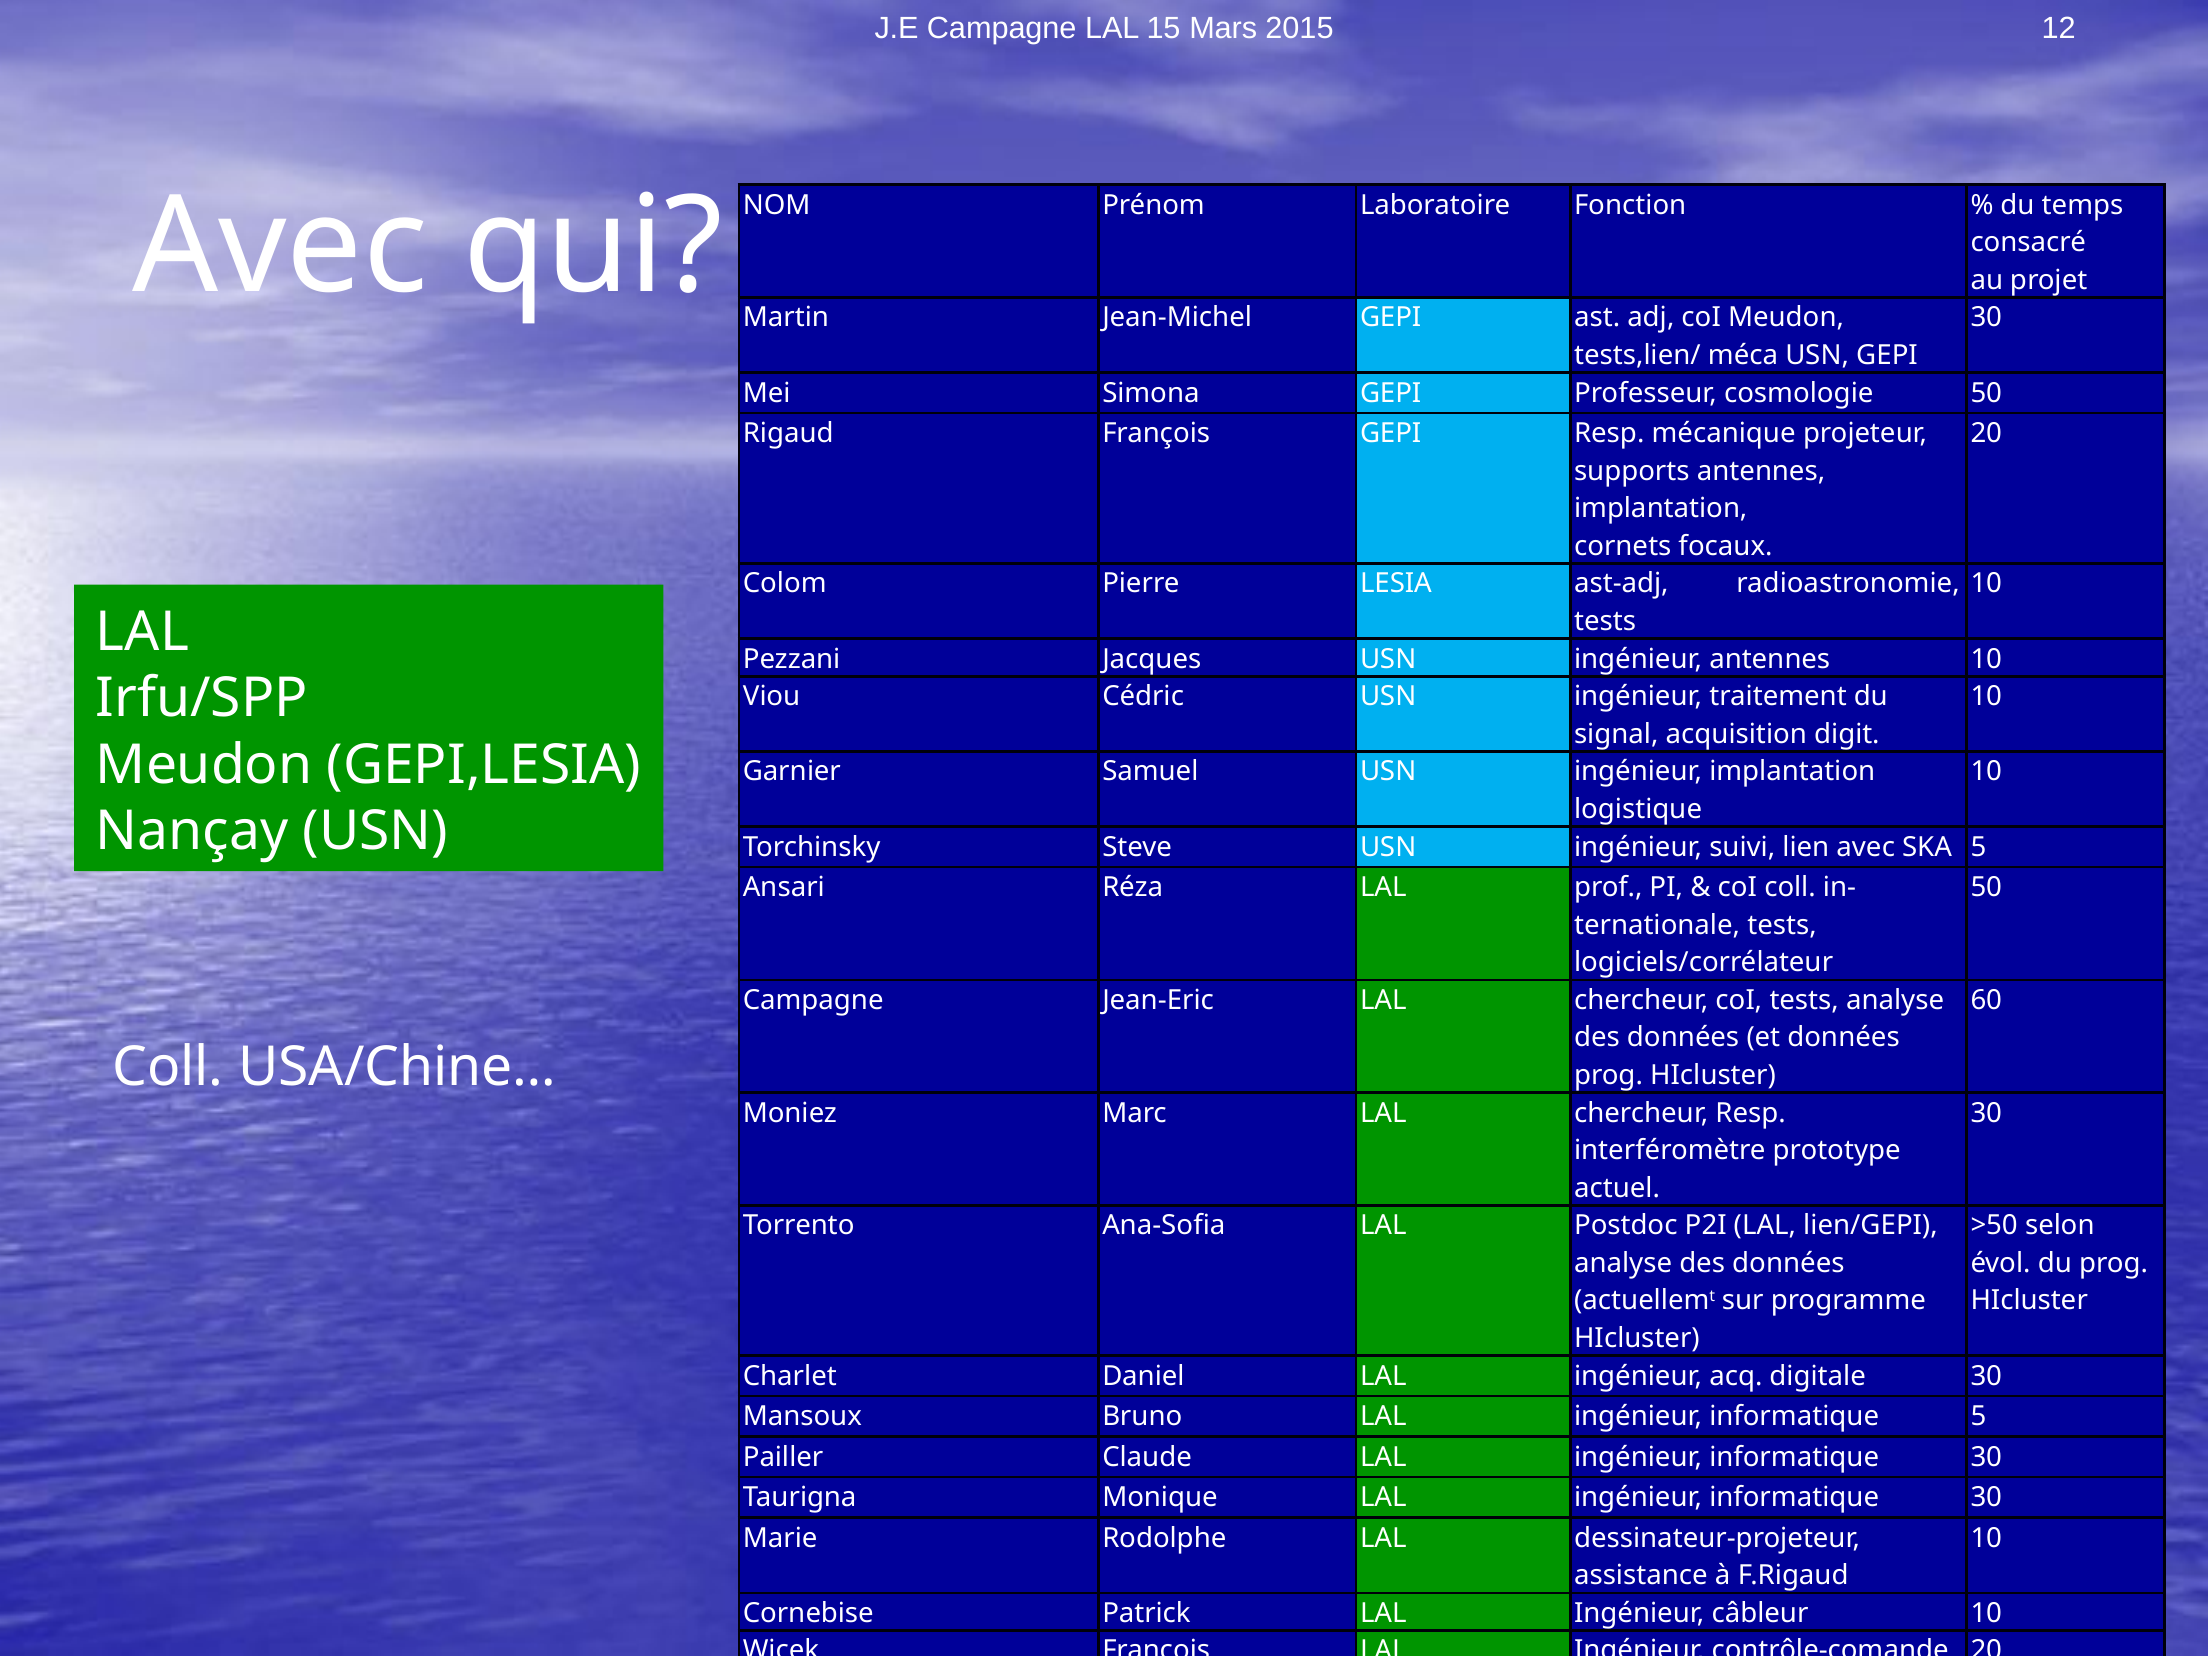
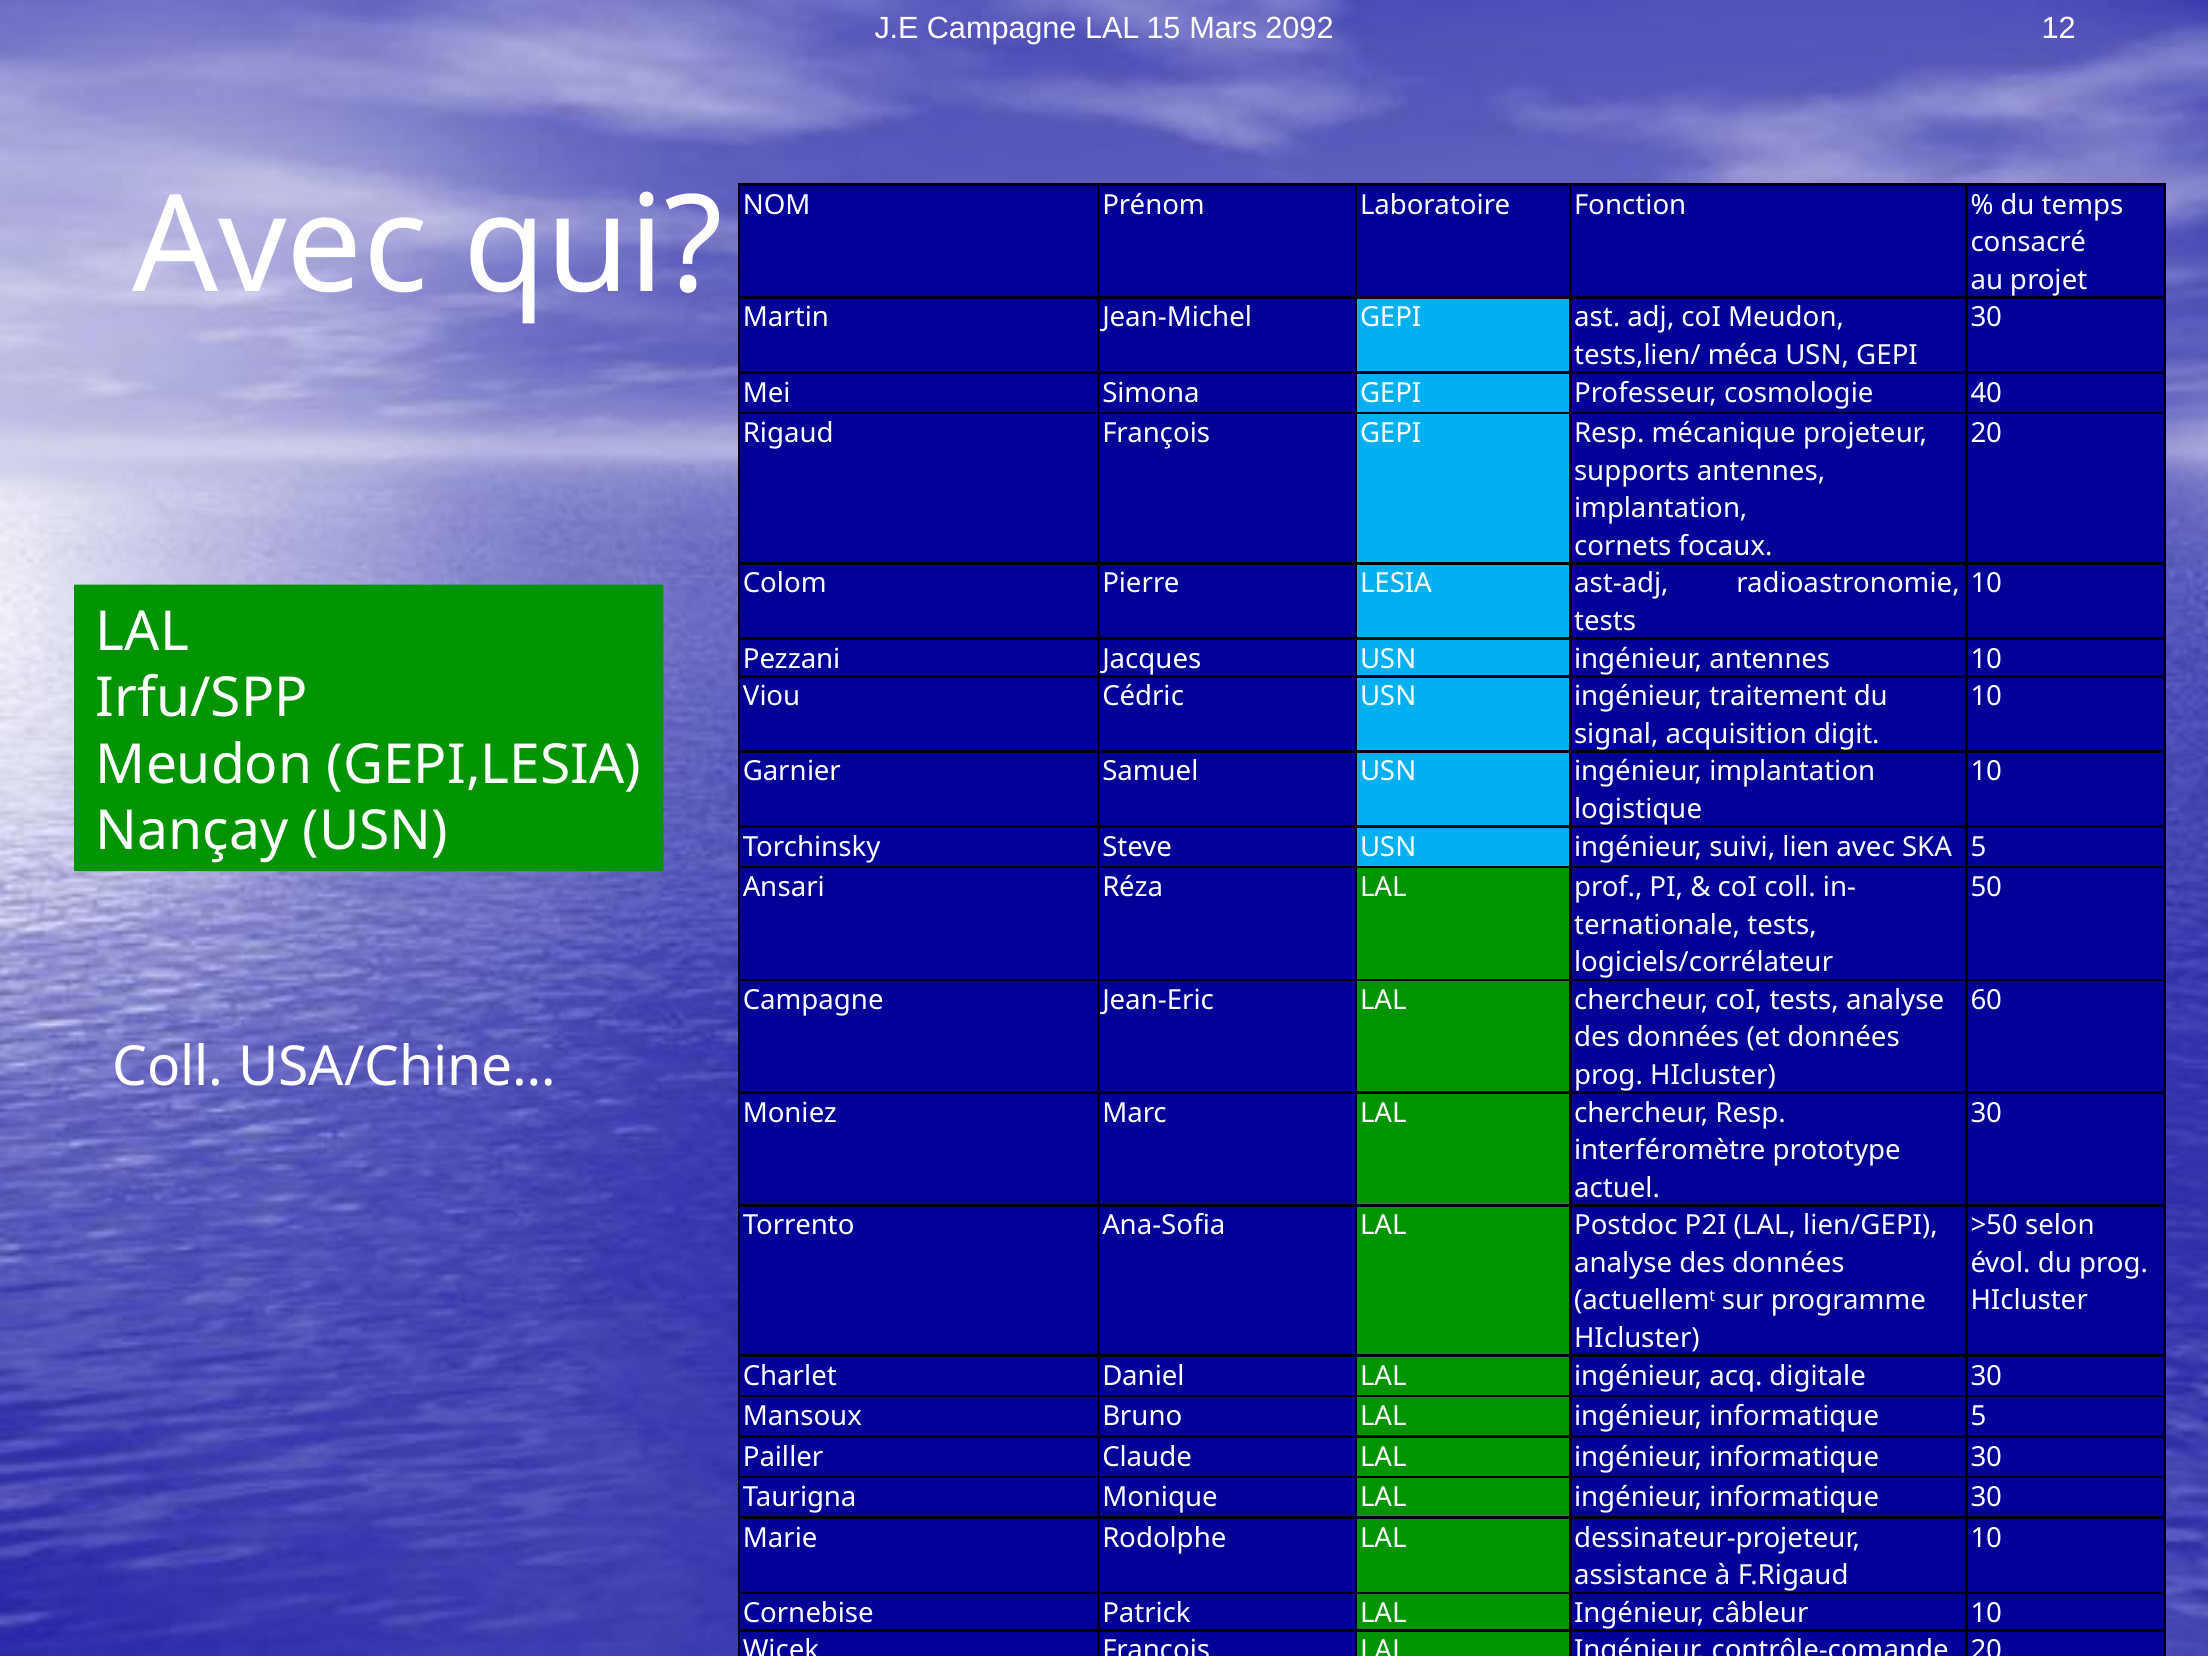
2015: 2015 -> 2092
cosmologie 50: 50 -> 40
